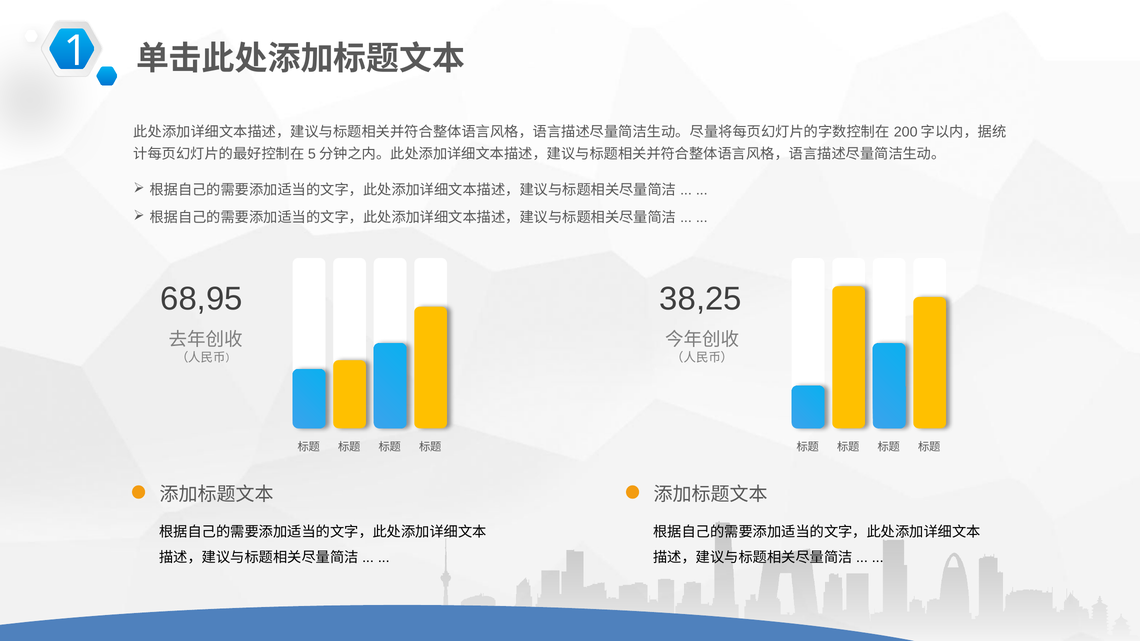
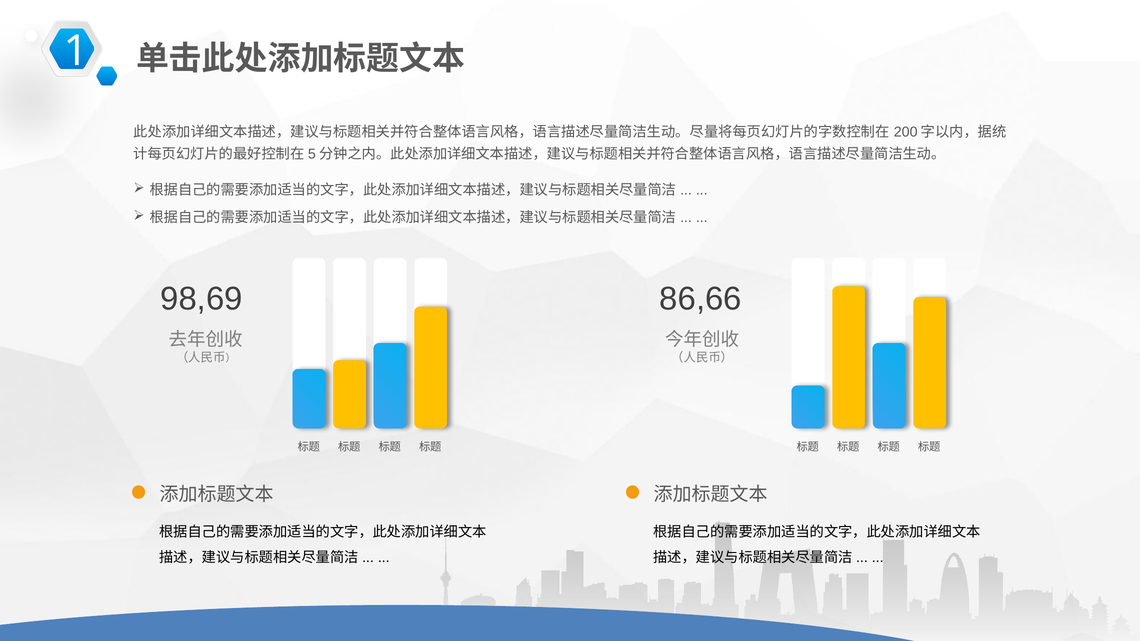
68,95: 68,95 -> 98,69
38,25: 38,25 -> 86,66
